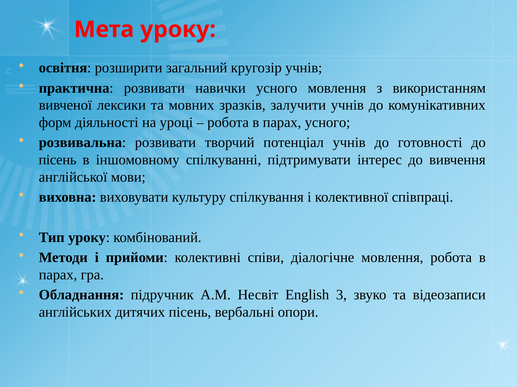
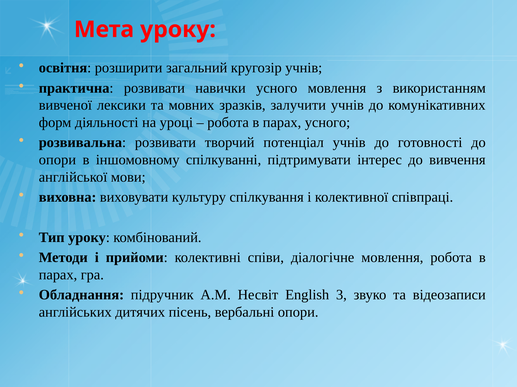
пісень at (58, 160): пісень -> опори
